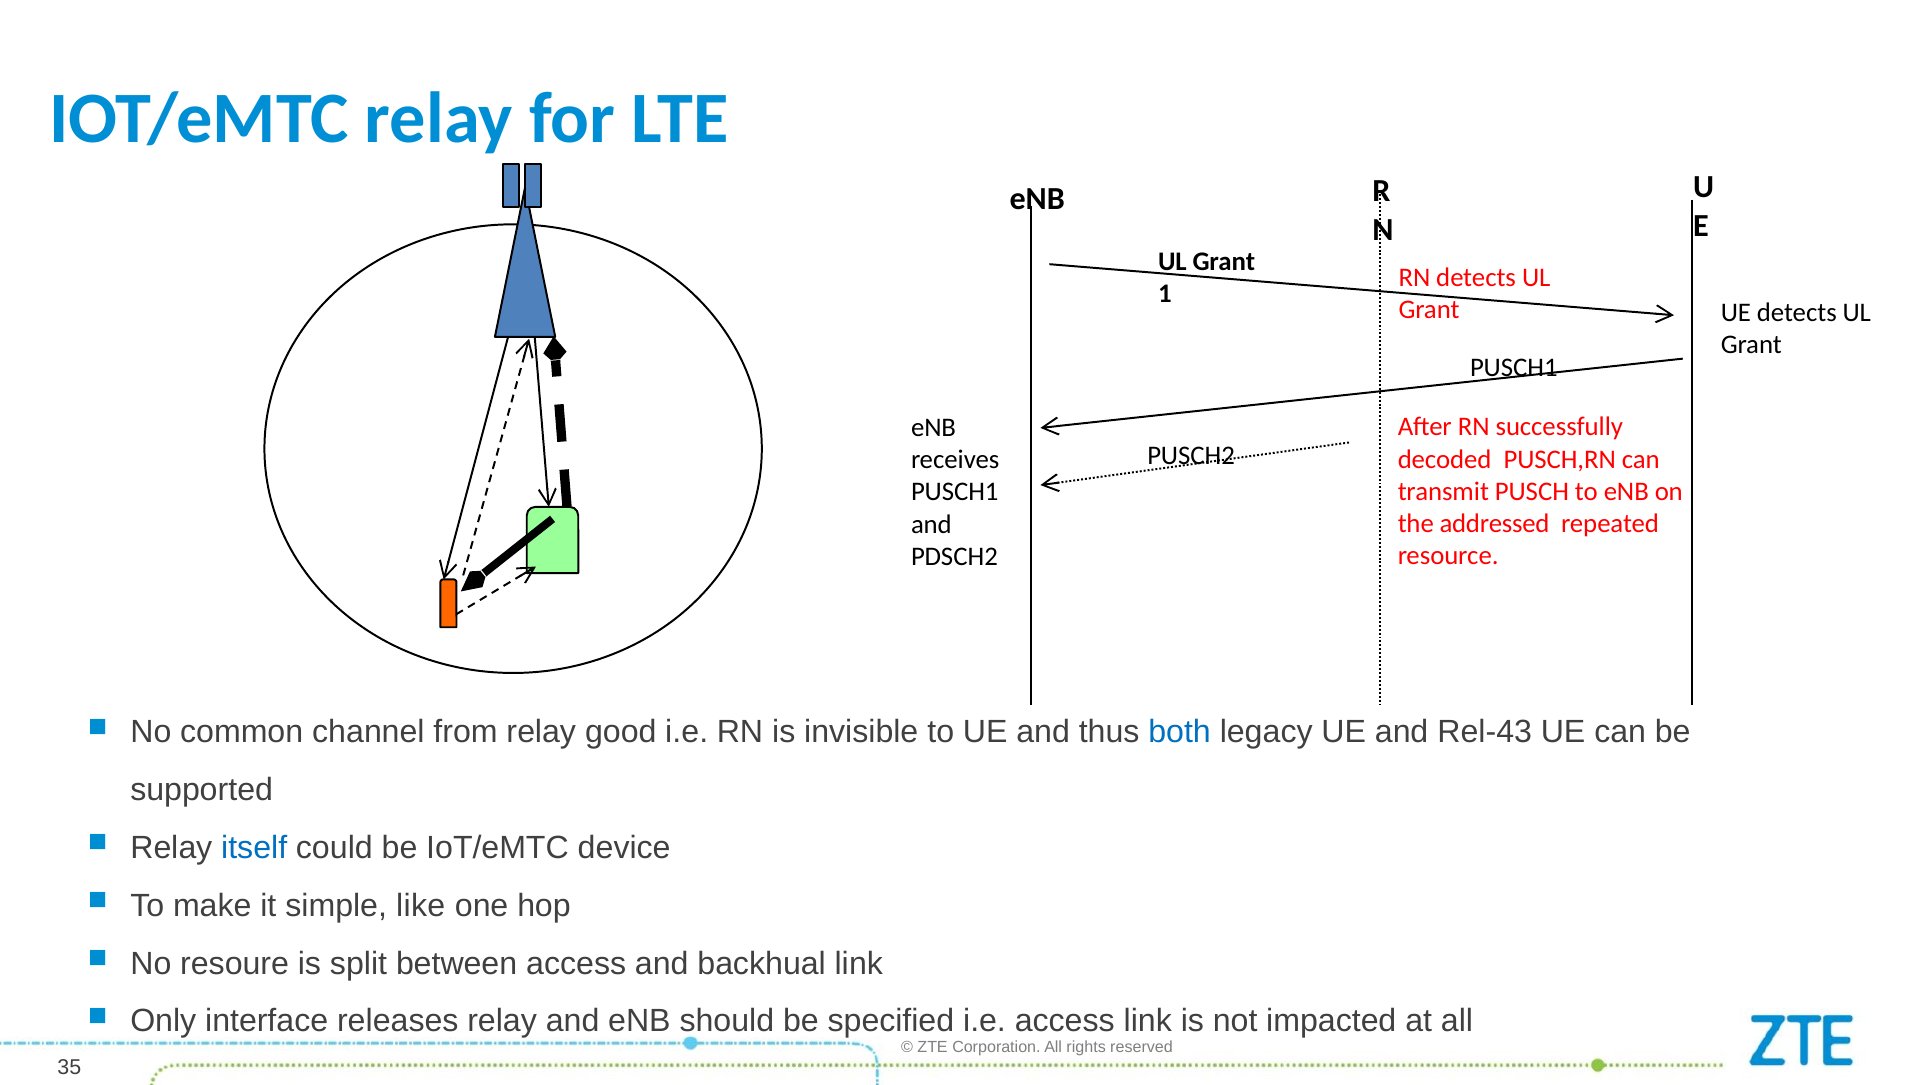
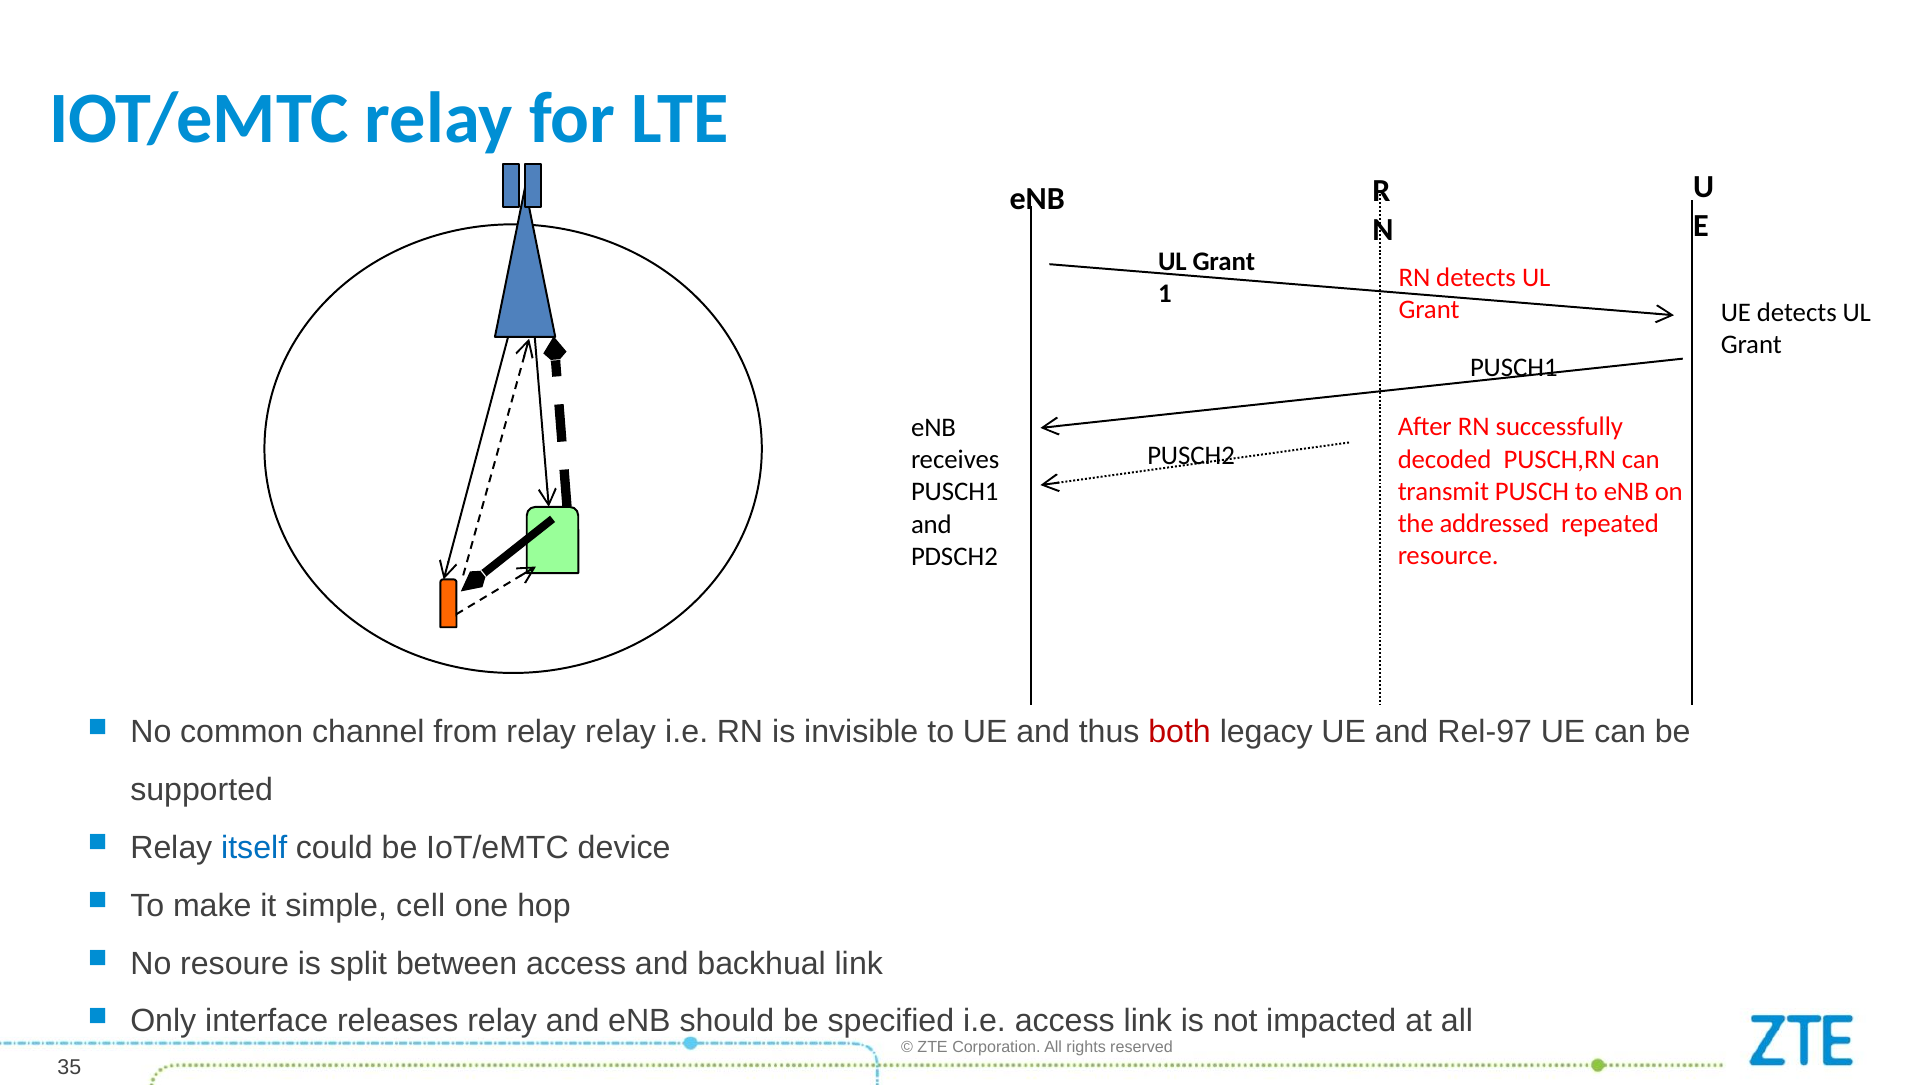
relay good: good -> relay
both colour: blue -> red
Rel-43: Rel-43 -> Rel-97
like: like -> cell
